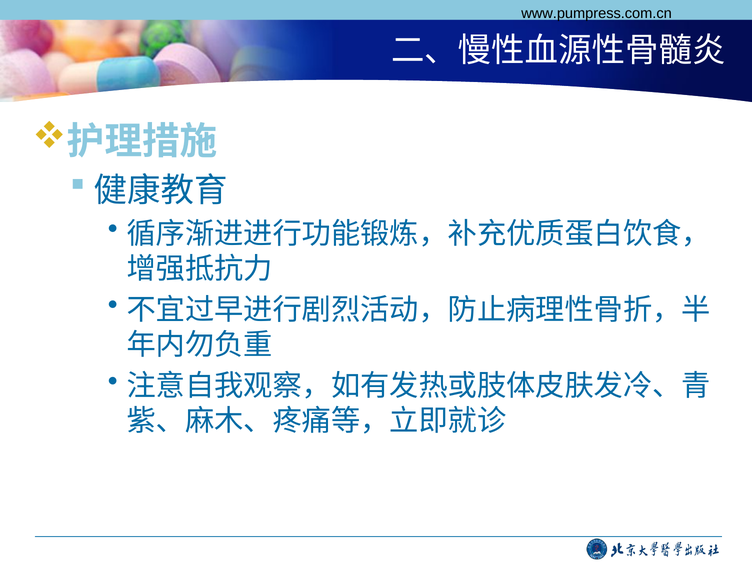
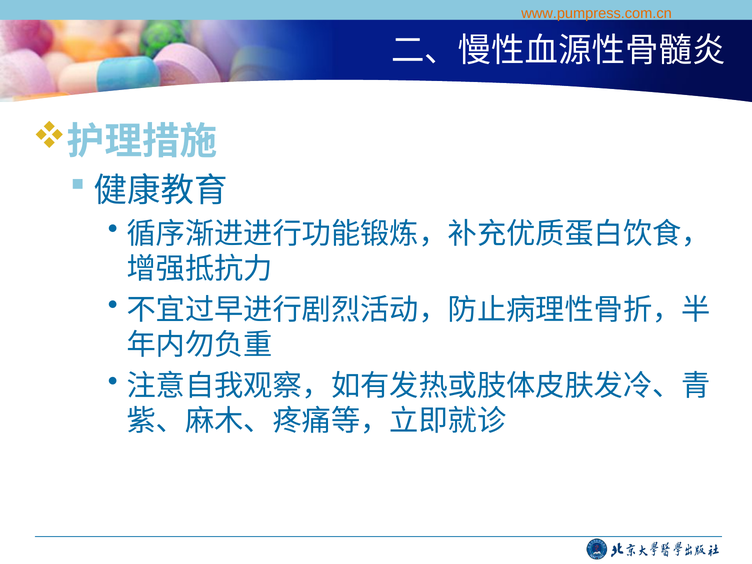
www.pumpress.com.cn colour: black -> orange
